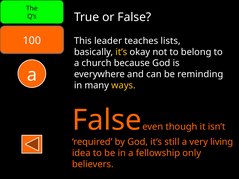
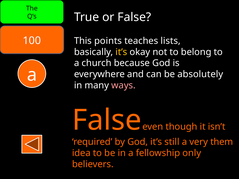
leader: leader -> points
reminding: reminding -> absolutely
ways colour: yellow -> pink
living: living -> them
